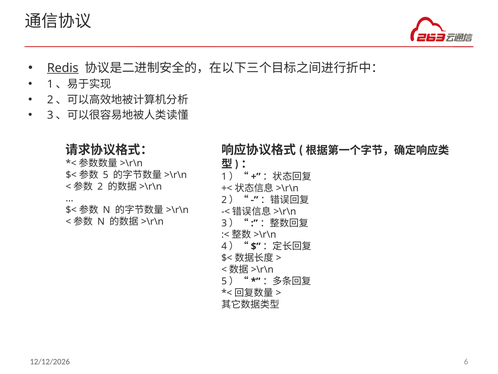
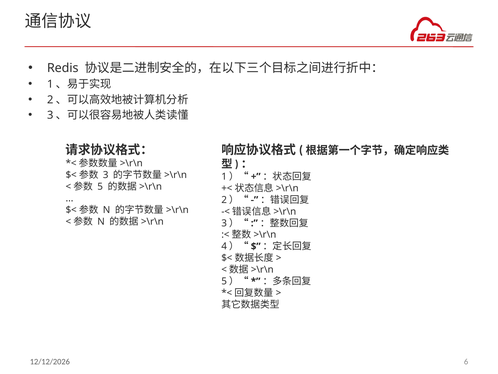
Redis underline: present -> none
5: 5 -> 3
2: 2 -> 5
